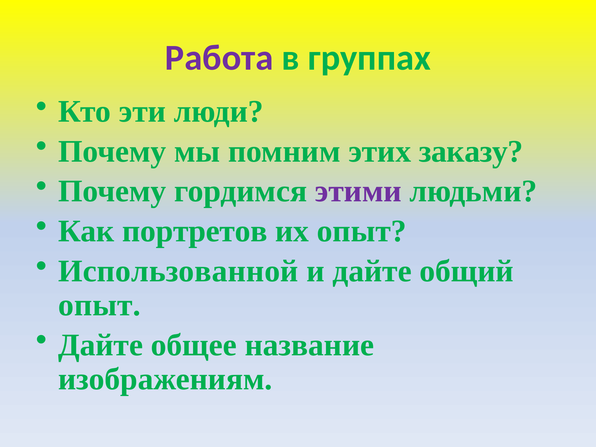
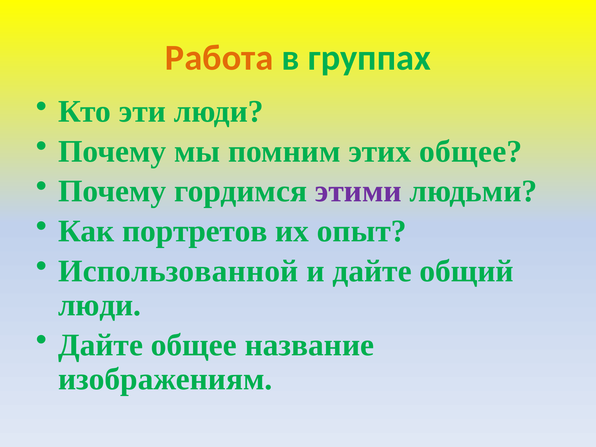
Работа colour: purple -> orange
этих заказу: заказу -> общее
опыт at (99, 305): опыт -> люди
